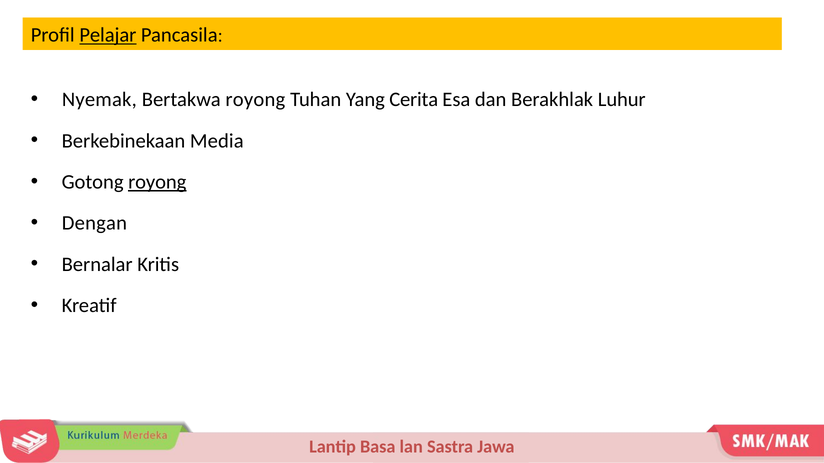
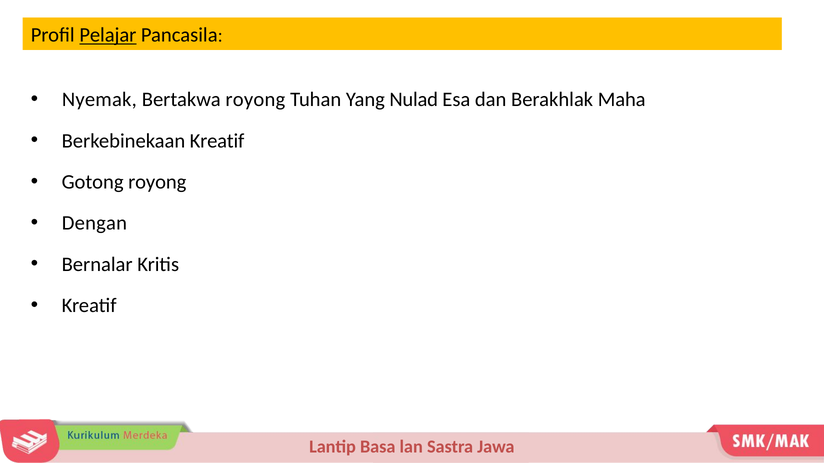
Cerita: Cerita -> Nulad
Luhur: Luhur -> Maha
Berkebinekaan Media: Media -> Kreatif
royong at (157, 182) underline: present -> none
